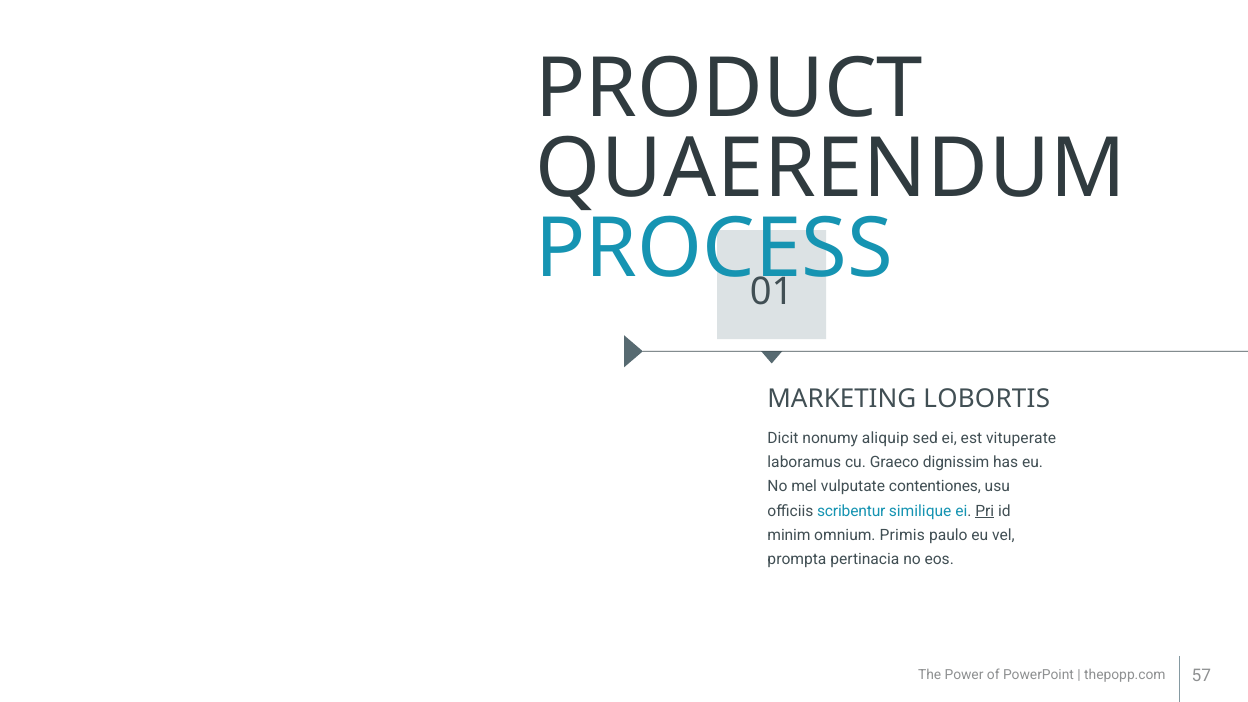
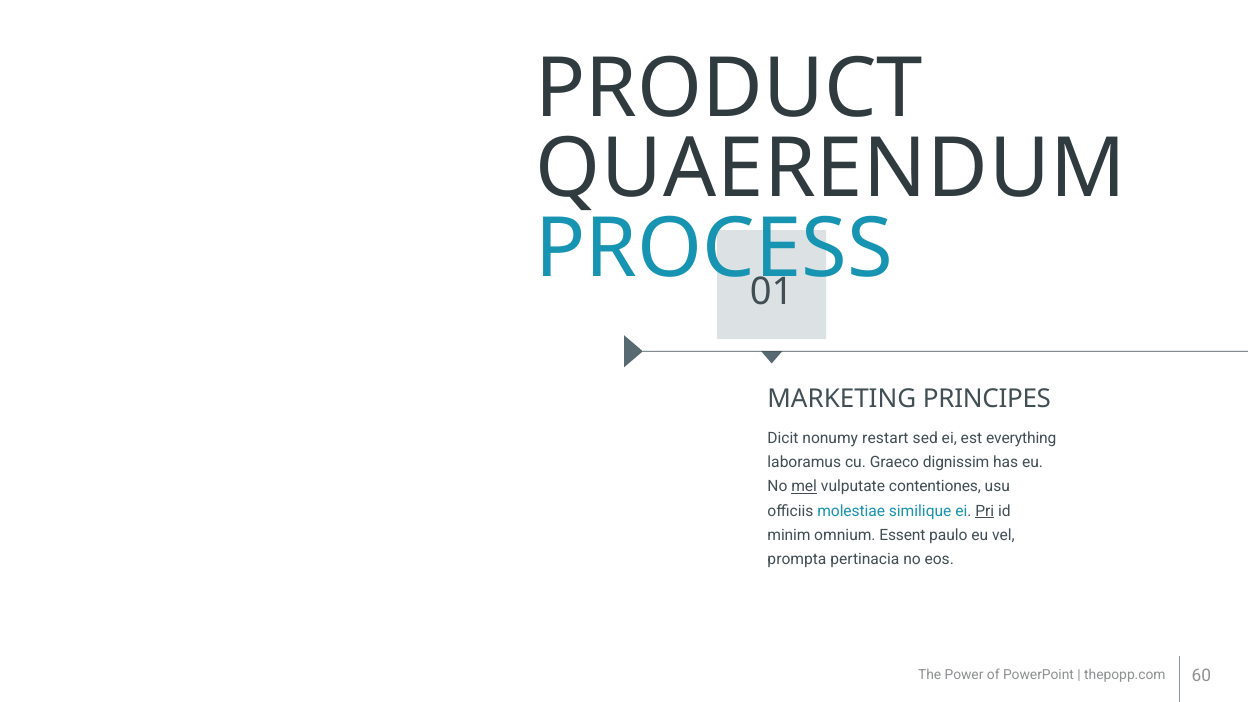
LOBORTIS: LOBORTIS -> PRINCIPES
aliquip: aliquip -> restart
vituperate: vituperate -> everything
mel underline: none -> present
scribentur: scribentur -> molestiae
Primis: Primis -> Essent
57: 57 -> 60
